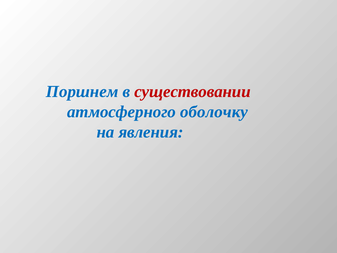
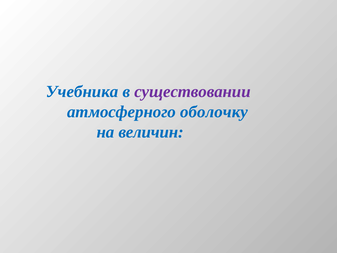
Поршнем: Поршнем -> Учебника
существовании colour: red -> purple
явления: явления -> величин
